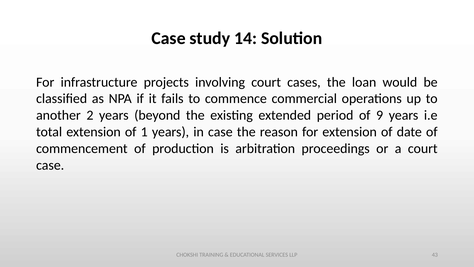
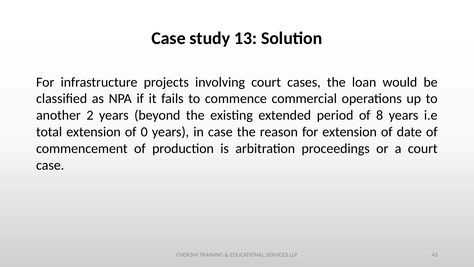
14: 14 -> 13
9: 9 -> 8
1: 1 -> 0
